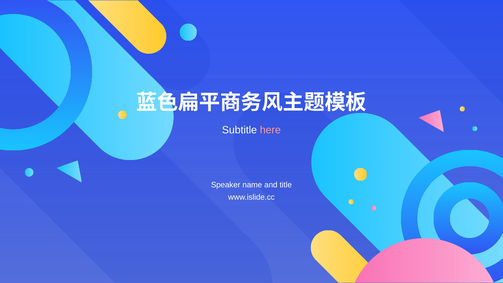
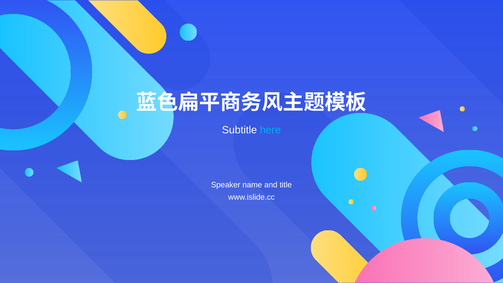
here colour: pink -> light blue
